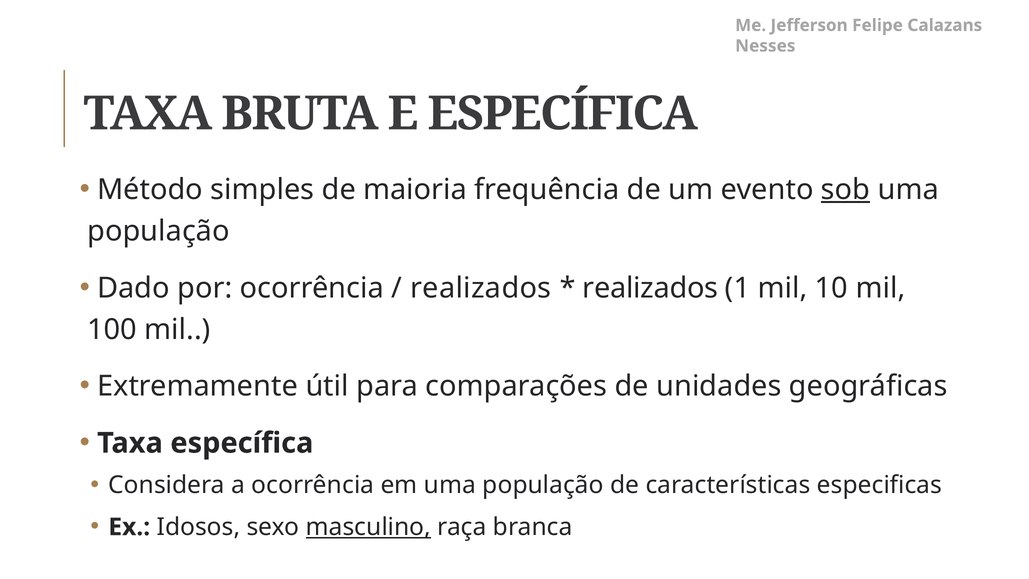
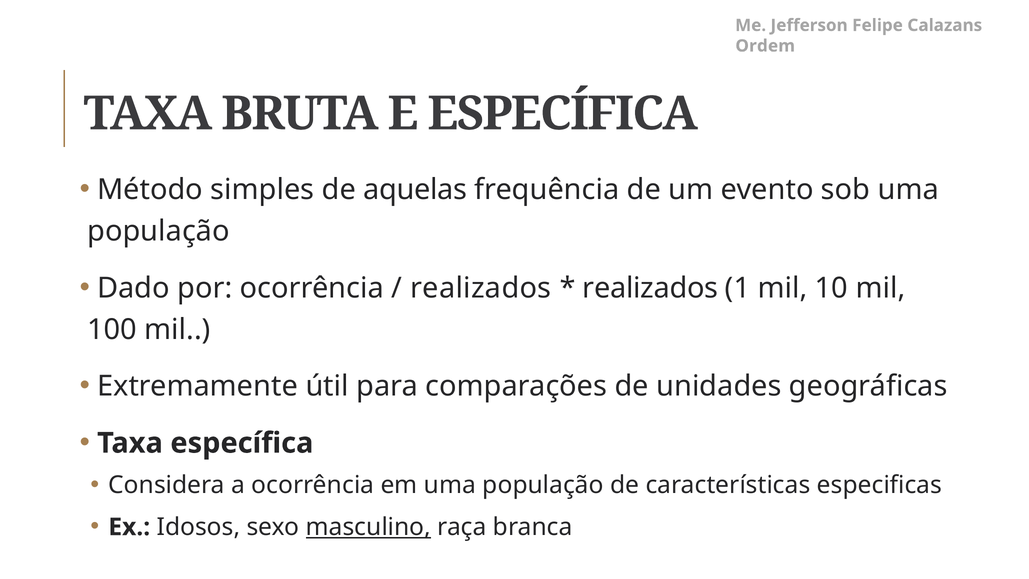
Nesses: Nesses -> Ordem
maioria: maioria -> aquelas
sob underline: present -> none
